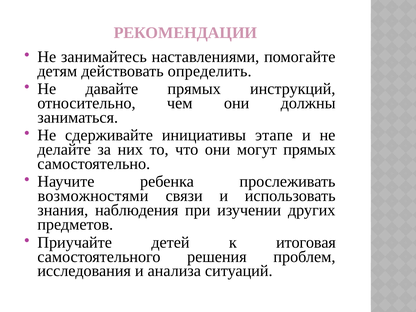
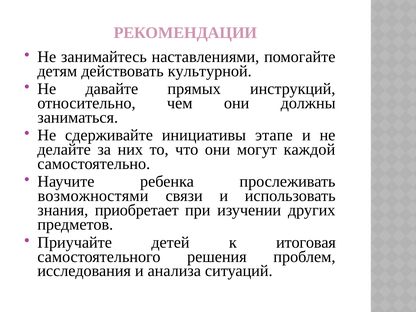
определить: определить -> культурной
могут прямых: прямых -> каждой
наблюдения: наблюдения -> приобретает
